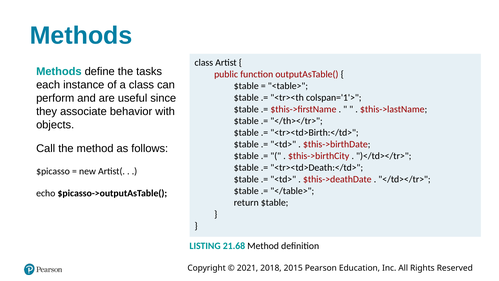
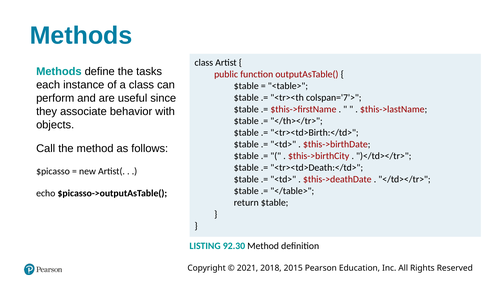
colspan='1'>: colspan='1'> -> colspan='7'>
21.68: 21.68 -> 92.30
